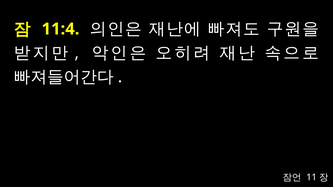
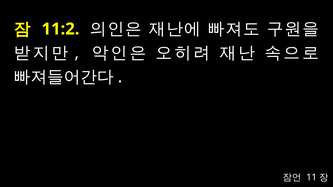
11:4: 11:4 -> 11:2
